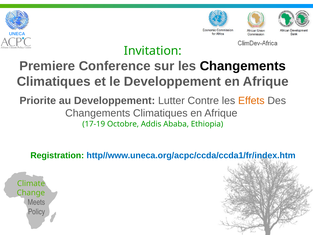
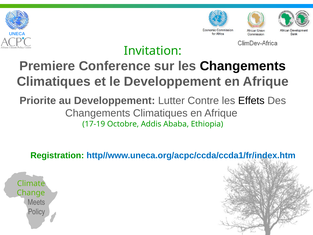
Effets colour: orange -> black
